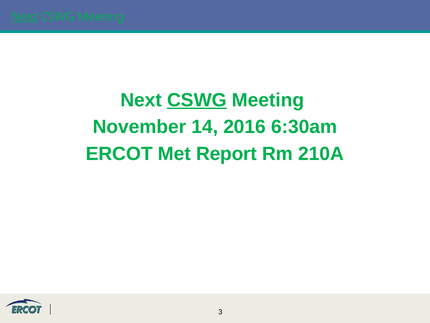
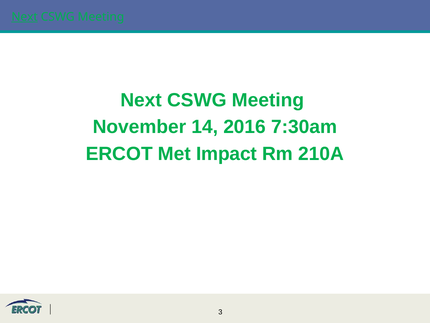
CSWG at (197, 100) underline: present -> none
6:30am: 6:30am -> 7:30am
Report: Report -> Impact
